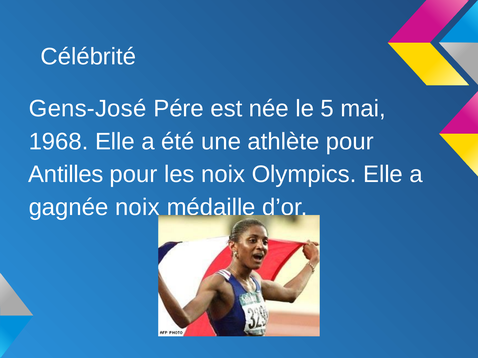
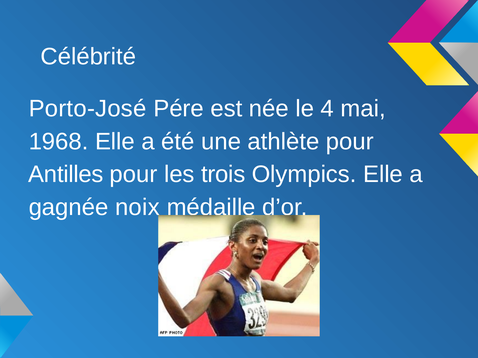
Gens-José: Gens-José -> Porto-José
5: 5 -> 4
les noix: noix -> trois
